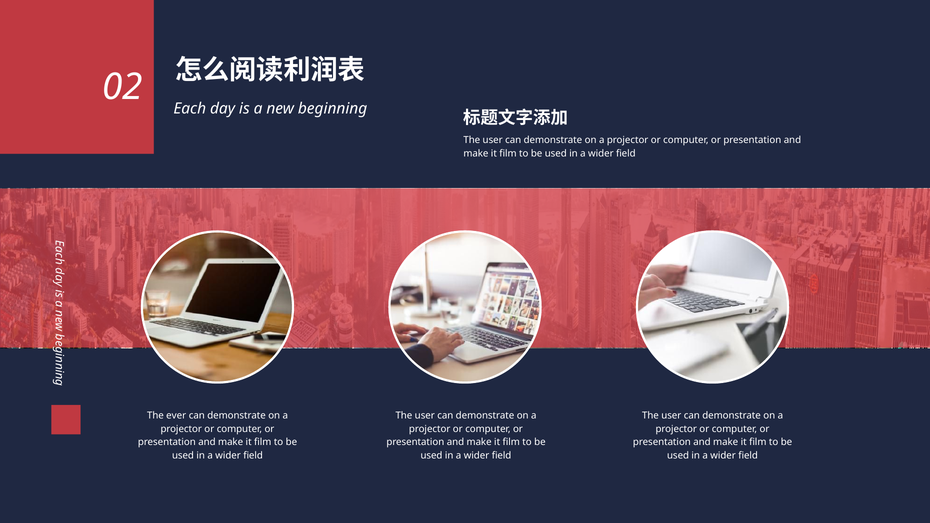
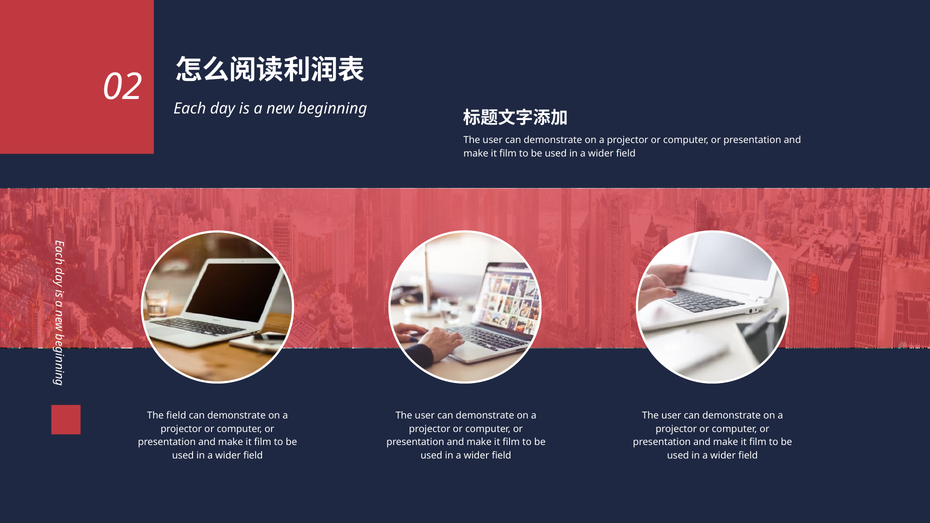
The ever: ever -> field
